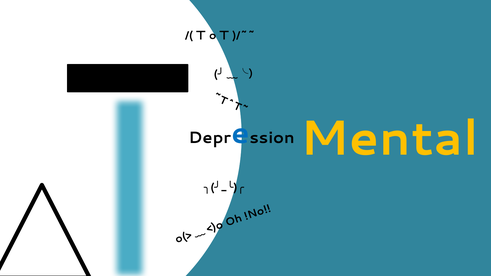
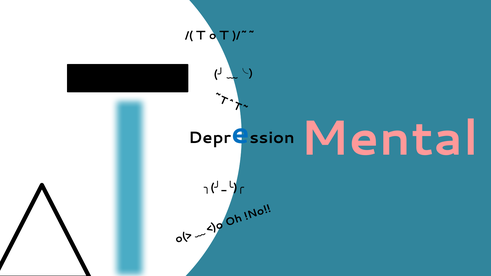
Mental colour: yellow -> pink
